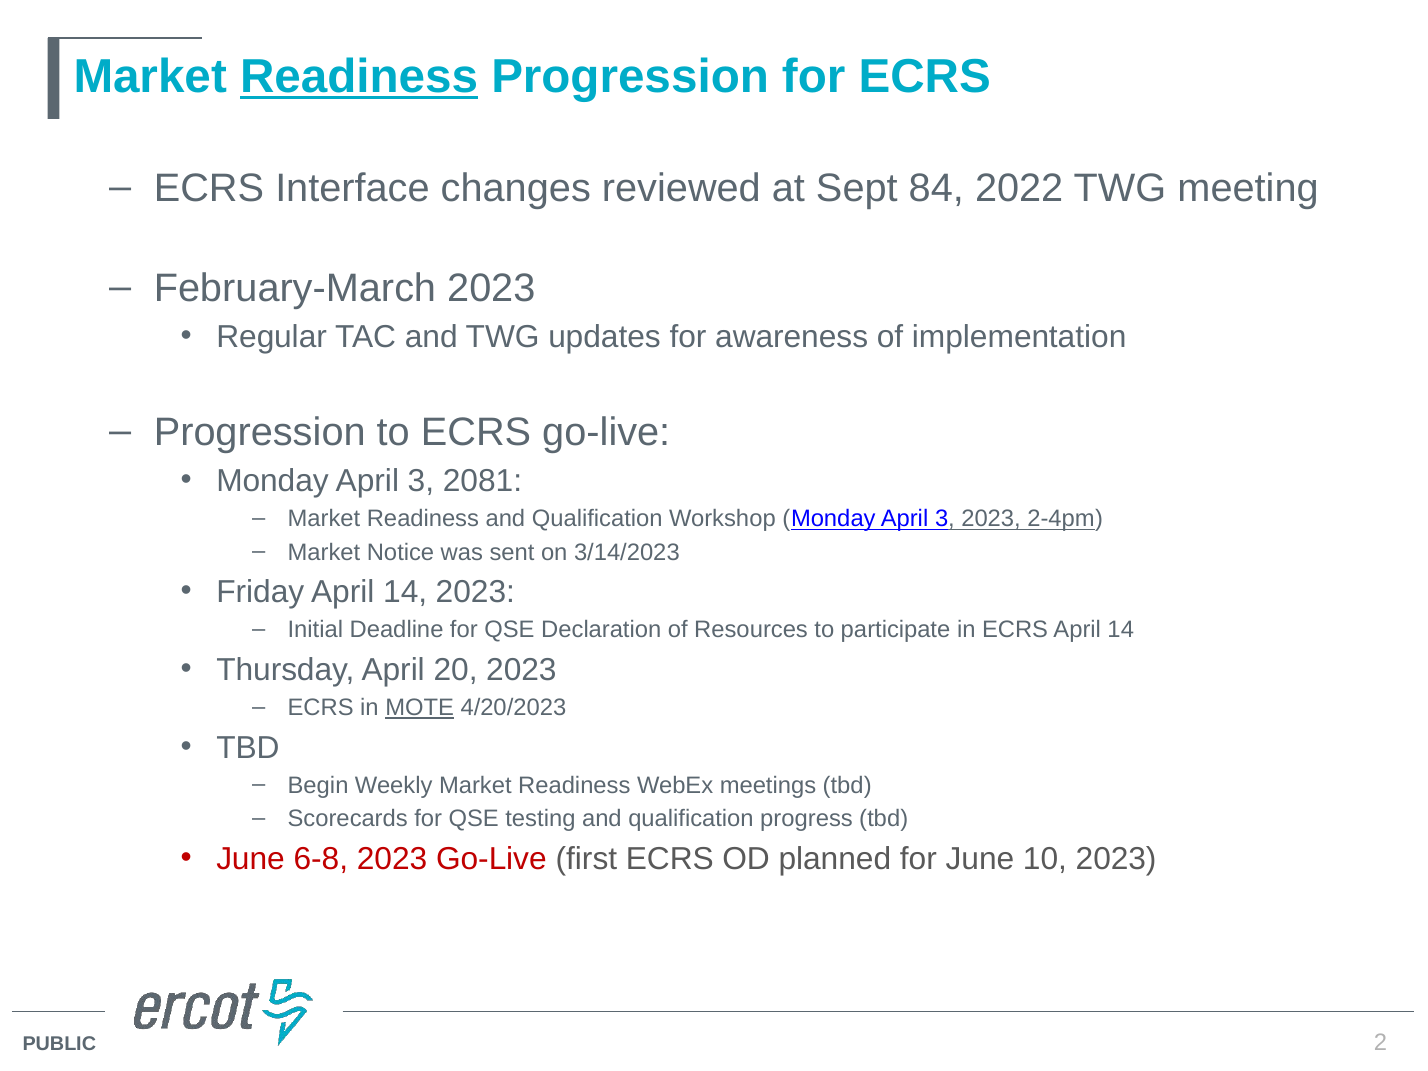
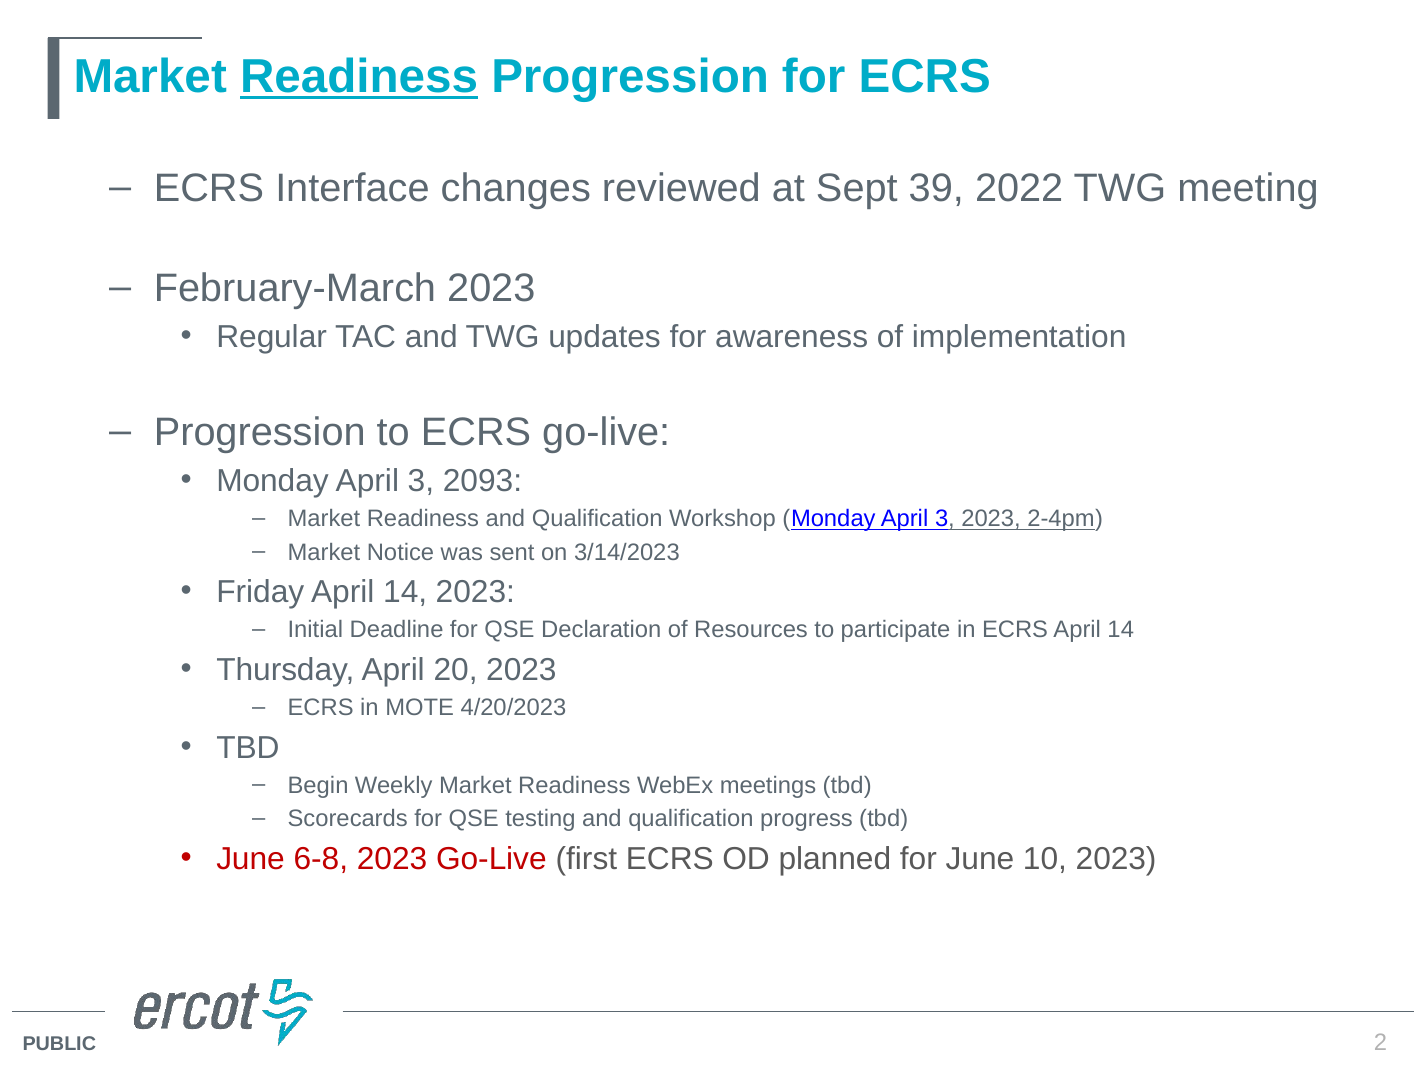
84: 84 -> 39
2081: 2081 -> 2093
MOTE underline: present -> none
